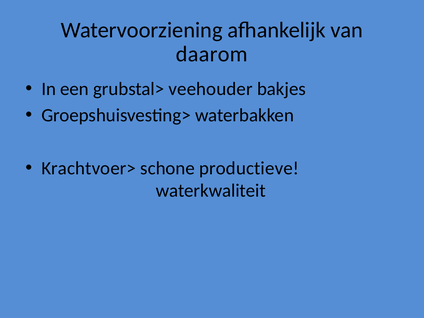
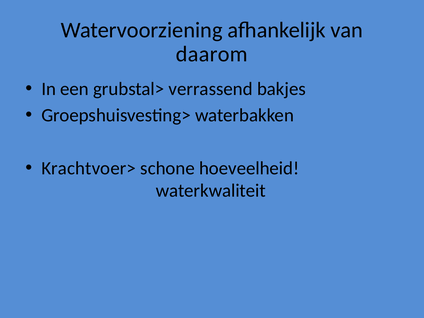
veehouder: veehouder -> verrassend
productieve: productieve -> hoeveelheid
